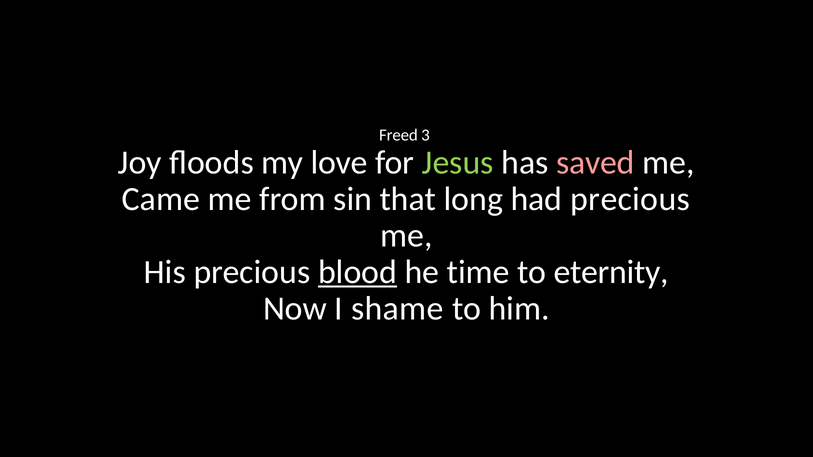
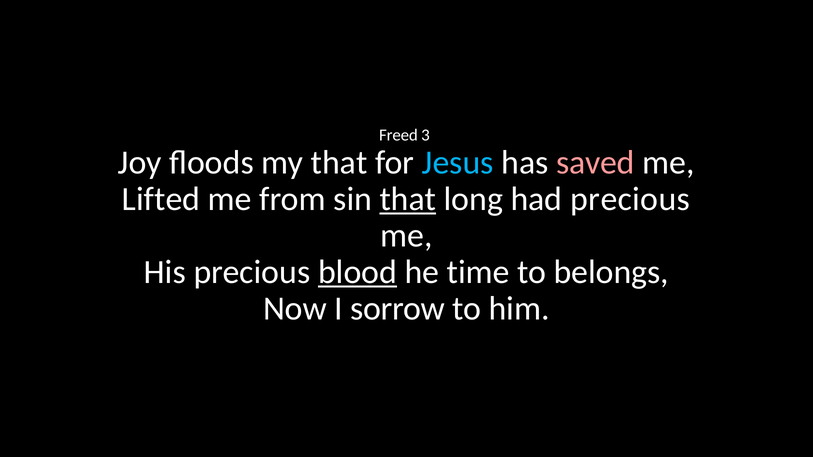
my love: love -> that
Jesus colour: light green -> light blue
Came: Came -> Lifted
that at (408, 199) underline: none -> present
eternity: eternity -> belongs
shame: shame -> sorrow
